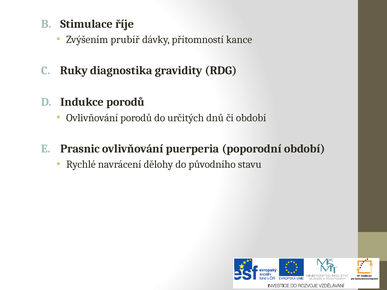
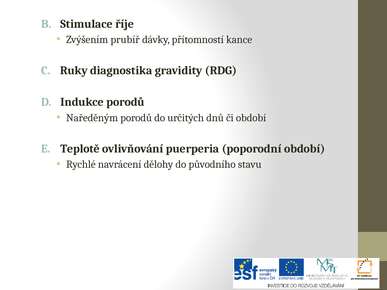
Ovlivňování at (92, 118): Ovlivňování -> Naředěným
Prasnic: Prasnic -> Teplotě
